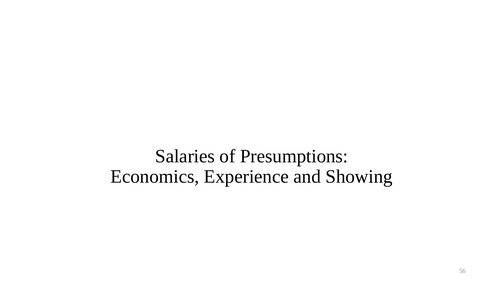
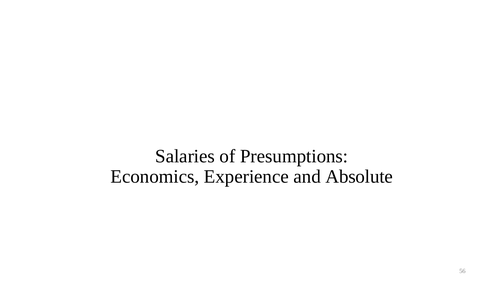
Showing: Showing -> Absolute
